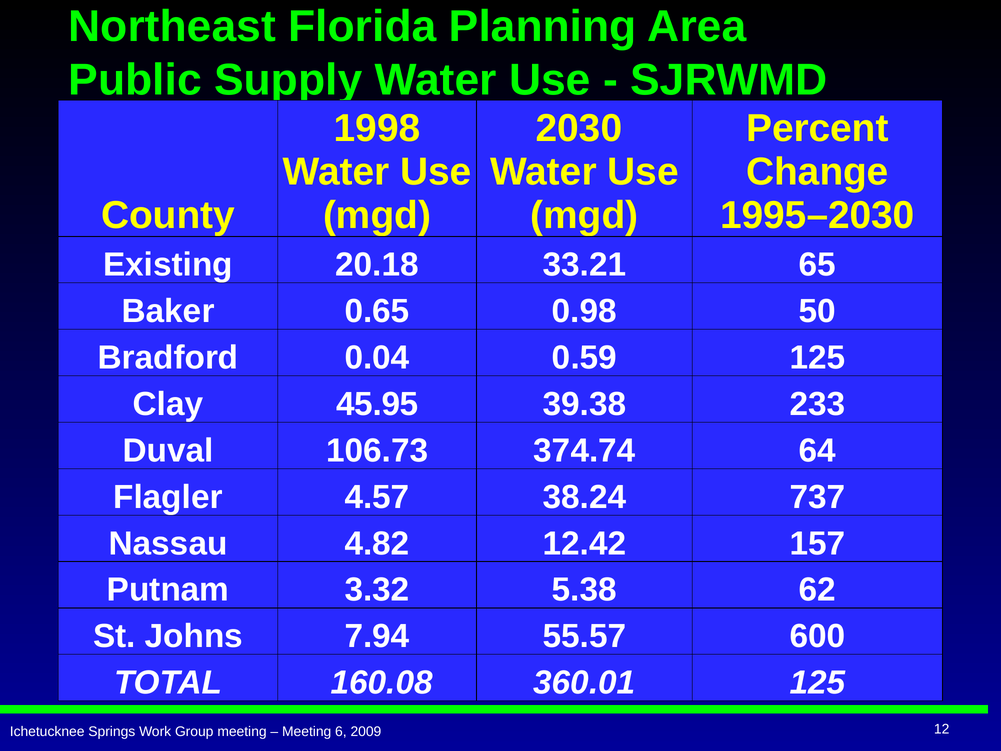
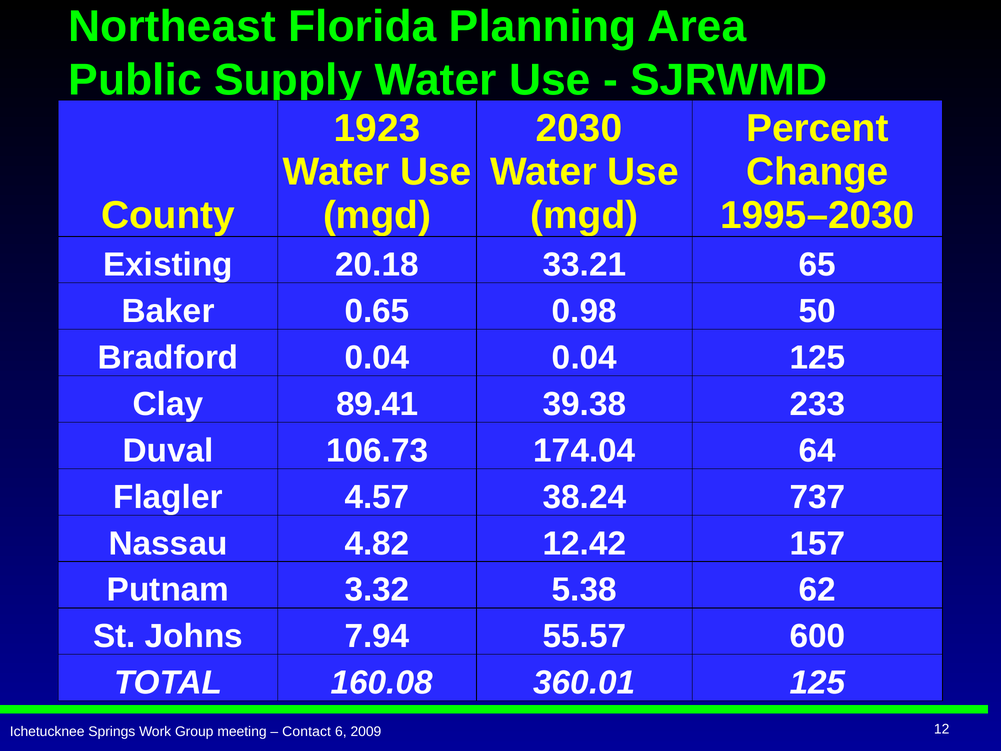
1998: 1998 -> 1923
0.04 0.59: 0.59 -> 0.04
45.95: 45.95 -> 89.41
374.74: 374.74 -> 174.04
Meeting at (307, 732): Meeting -> Contact
